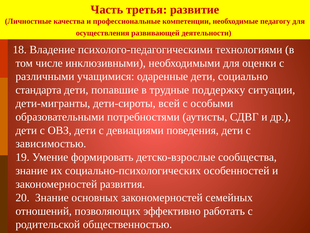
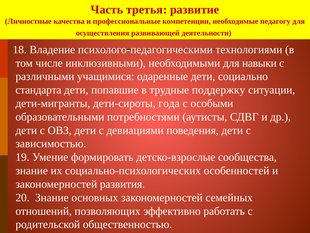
оценки: оценки -> навыки
всей: всей -> года
